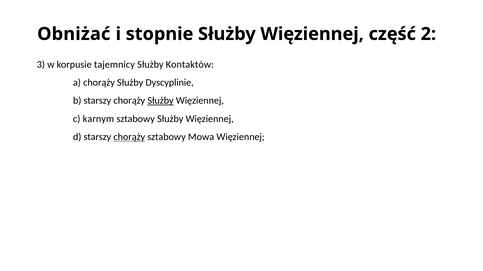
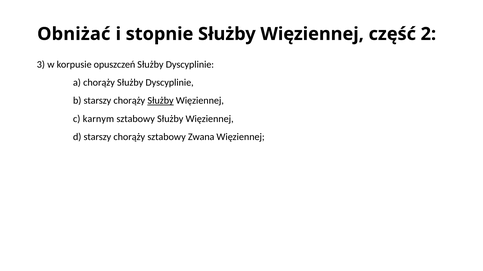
tajemnicy: tajemnicy -> opuszczeń
Kontaktów at (190, 65): Kontaktów -> Dyscyplinie
chorąży at (129, 137) underline: present -> none
Mowa: Mowa -> Zwana
